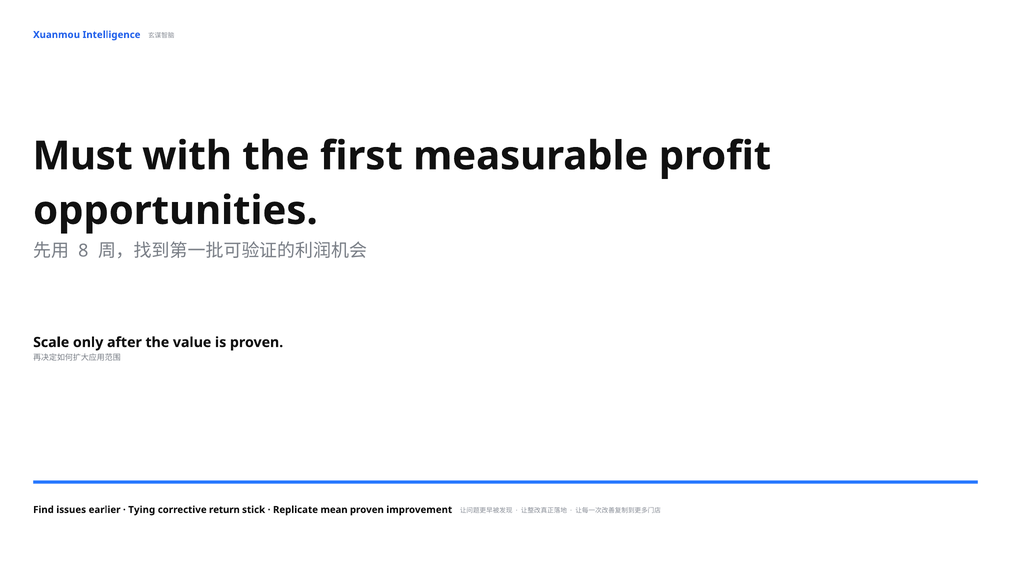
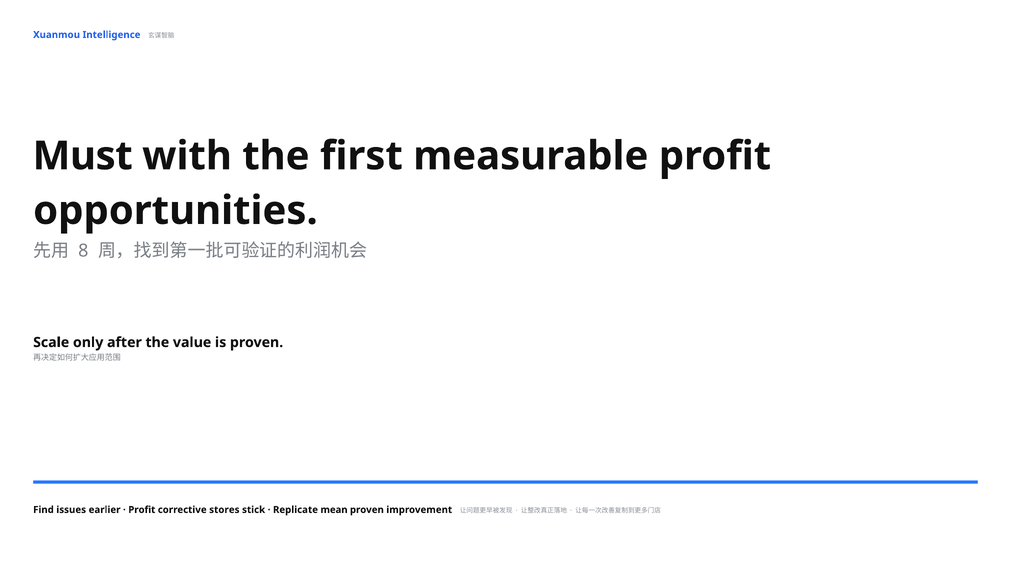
Tying at (142, 509): Tying -> Profit
return: return -> stores
